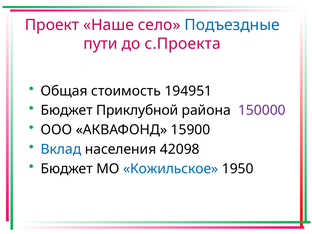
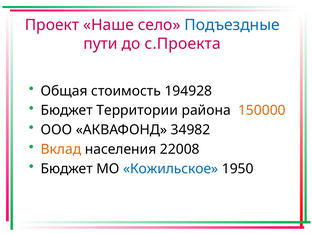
194951: 194951 -> 194928
Приклубной: Приклубной -> Территории
150000 colour: purple -> orange
15900: 15900 -> 34982
Вклад colour: blue -> orange
42098: 42098 -> 22008
